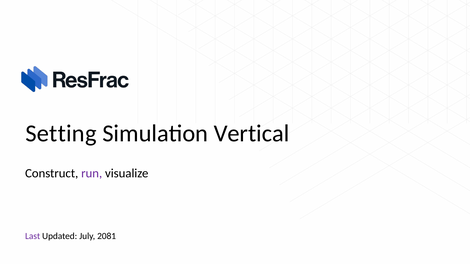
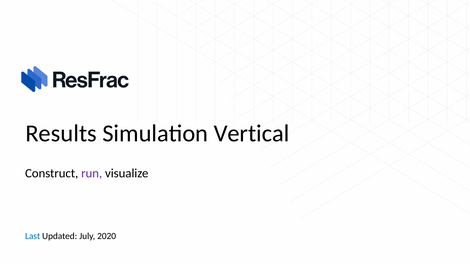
Setting: Setting -> Results
Last colour: purple -> blue
2081: 2081 -> 2020
